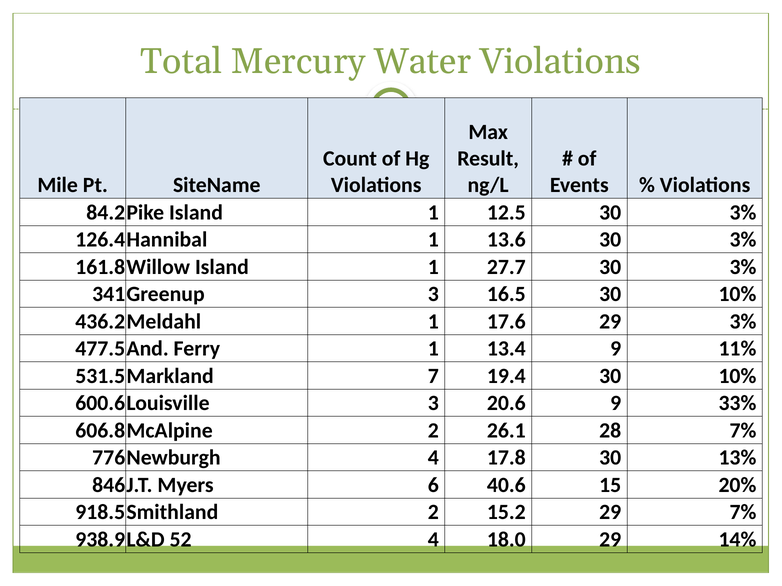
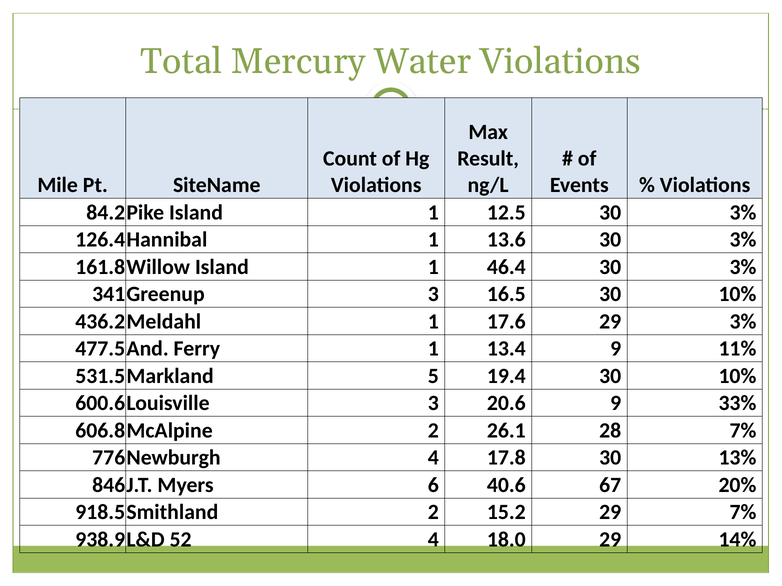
27.7: 27.7 -> 46.4
7: 7 -> 5
15: 15 -> 67
